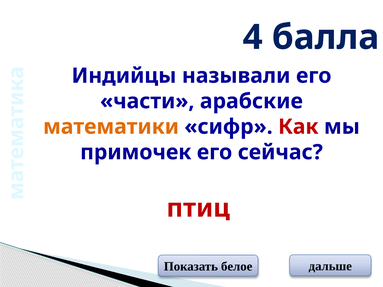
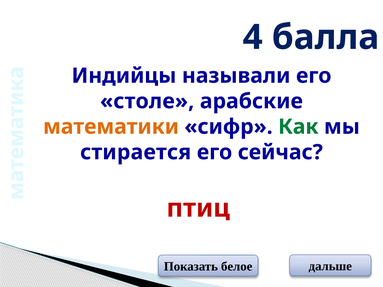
части: части -> столе
Как colour: red -> green
примочек: примочек -> стирается
